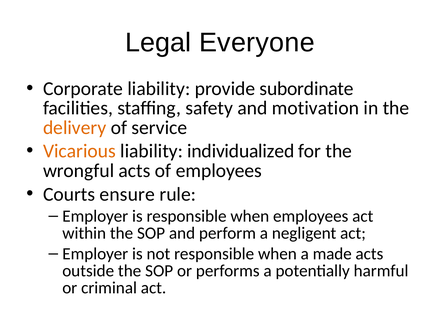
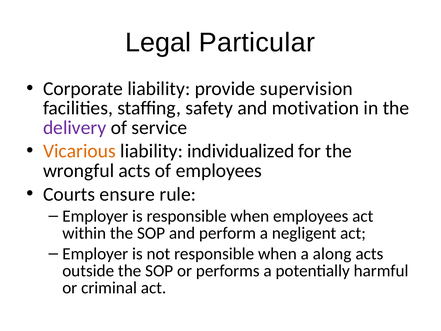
Everyone: Everyone -> Particular
subordinate: subordinate -> supervision
delivery colour: orange -> purple
made: made -> along
